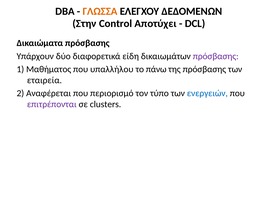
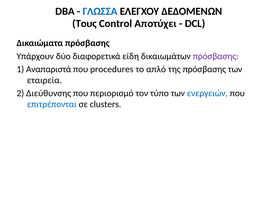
ΓΛΩΣΣΑ colour: orange -> blue
Στην: Στην -> Τους
Μαθήματος: Μαθήματος -> Αναπαριστά
υπαλλήλου: υπαλλήλου -> procedures
πάνω: πάνω -> απλό
Αναφέρεται: Αναφέρεται -> Διεύθυνσης
επιτρέπονται colour: purple -> blue
